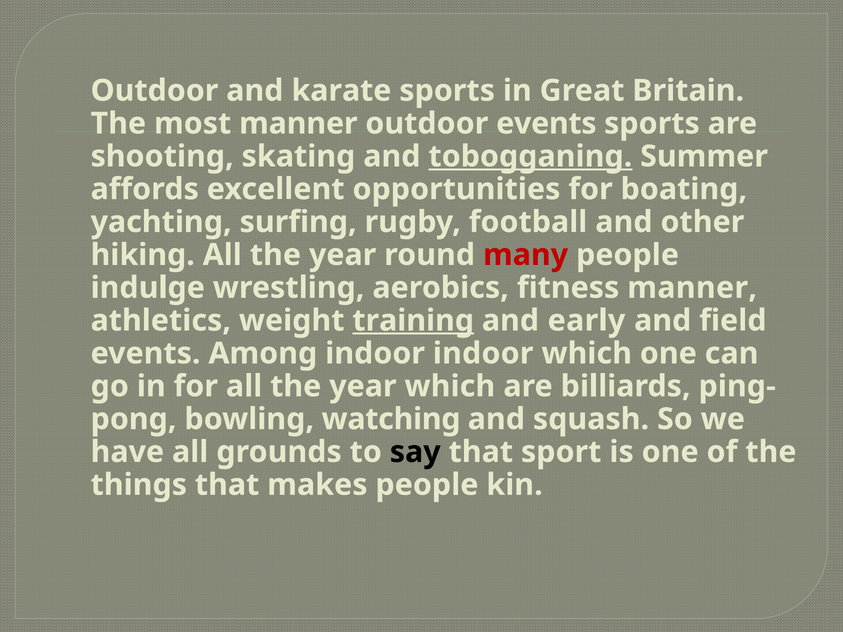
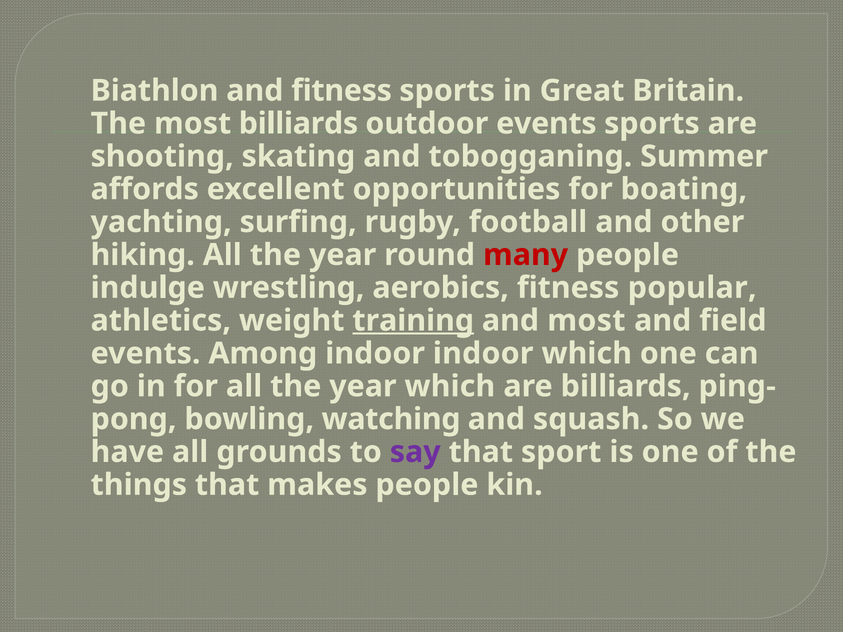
Outdoor at (154, 91): Outdoor -> Biathlon
and karate: karate -> fitness
most manner: manner -> billiards
tobogganing underline: present -> none
fitness manner: manner -> popular
and early: early -> most
say colour: black -> purple
